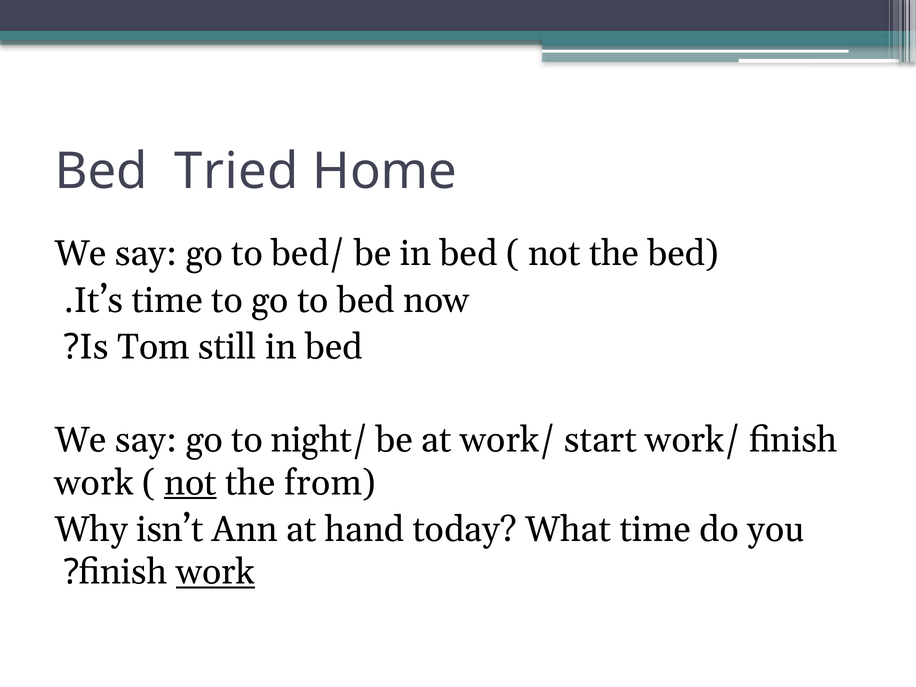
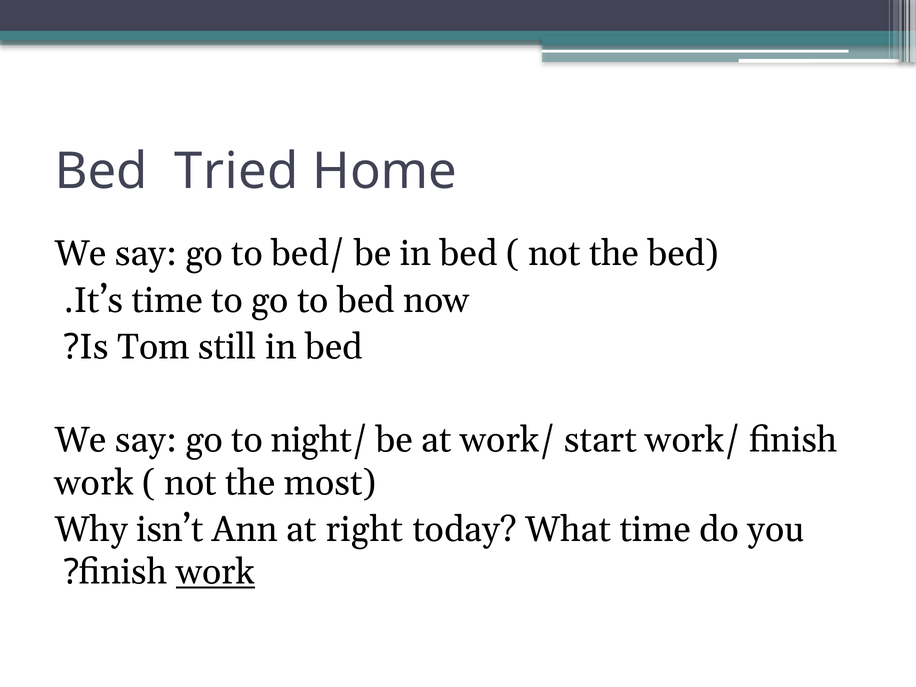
not at (190, 483) underline: present -> none
from: from -> most
hand: hand -> right
